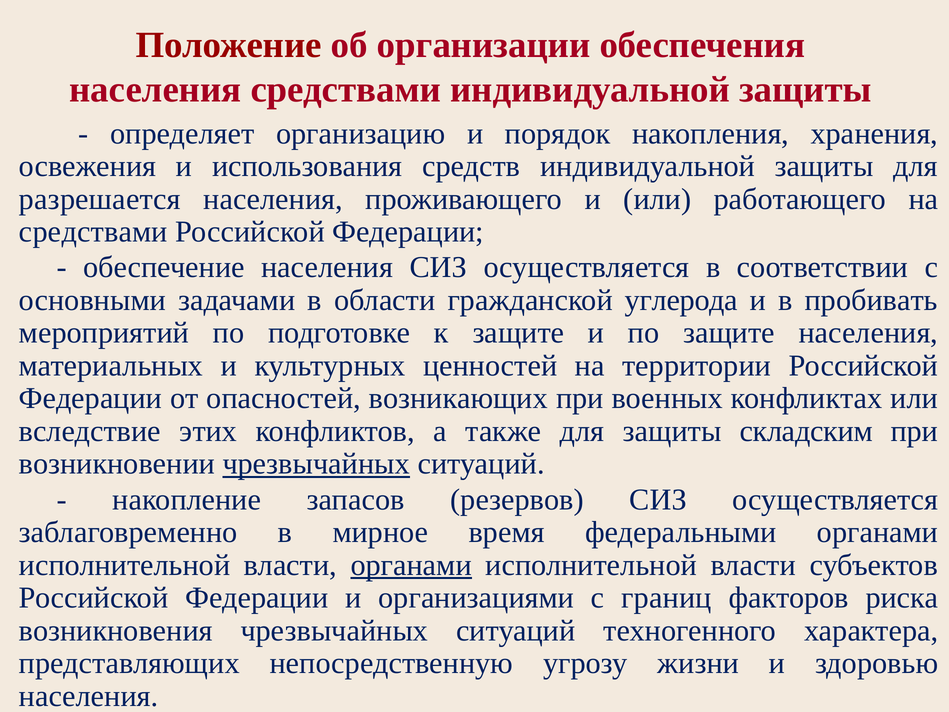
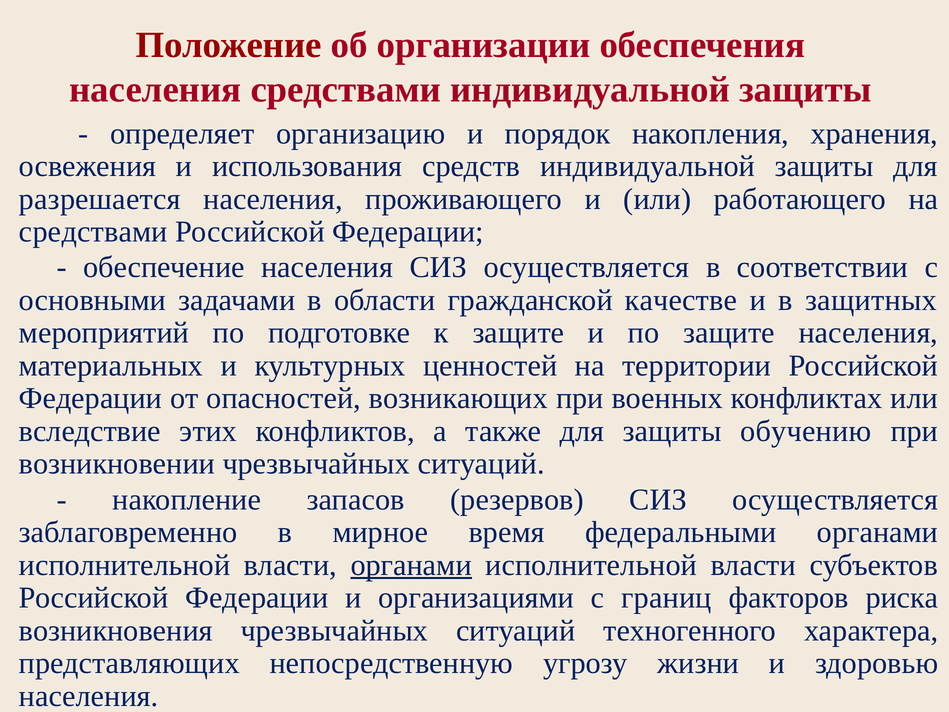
углерода: углерода -> качестве
пробивать: пробивать -> защитных
складским: складским -> обучению
чрезвычайных at (316, 464) underline: present -> none
